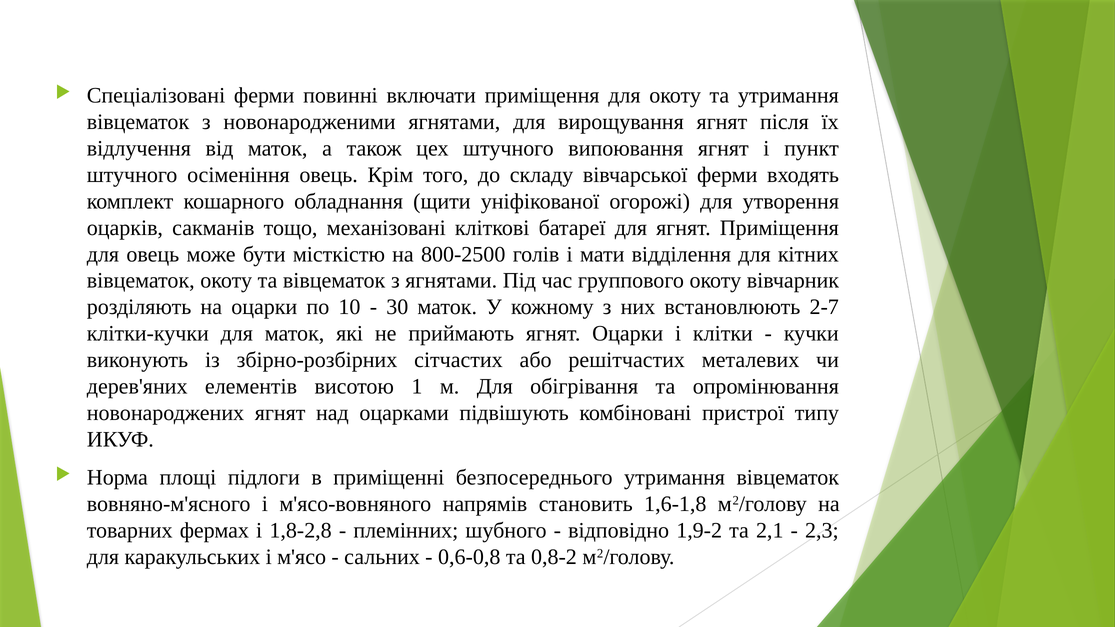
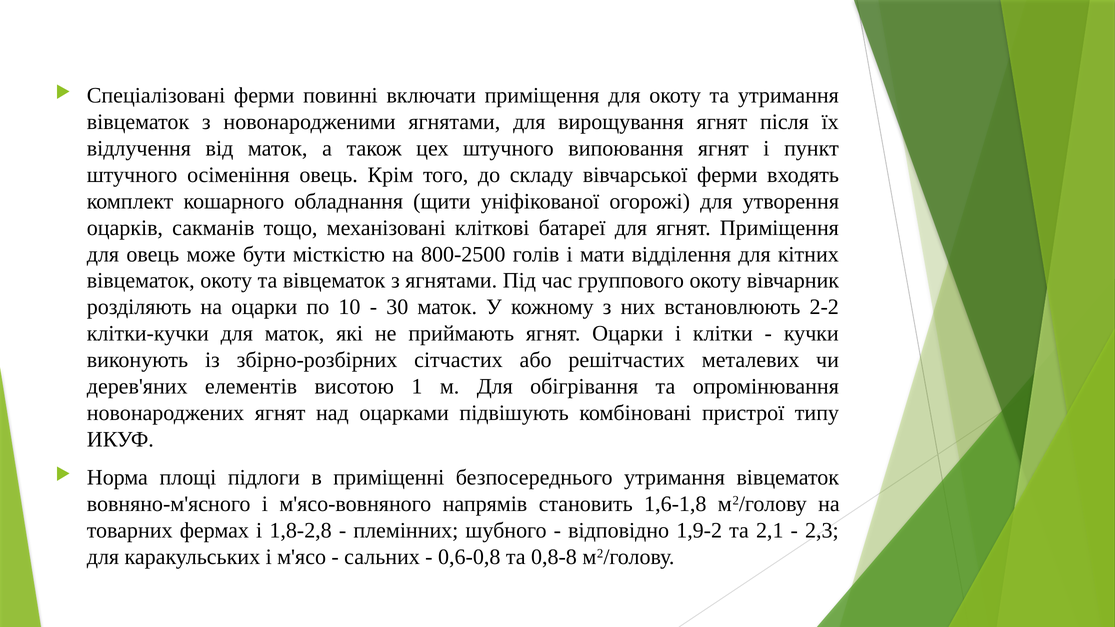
2-7: 2-7 -> 2-2
0,8-2: 0,8-2 -> 0,8-8
